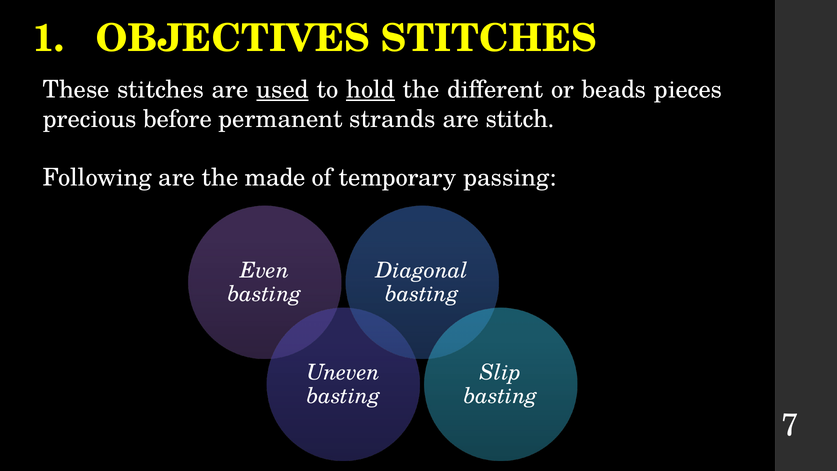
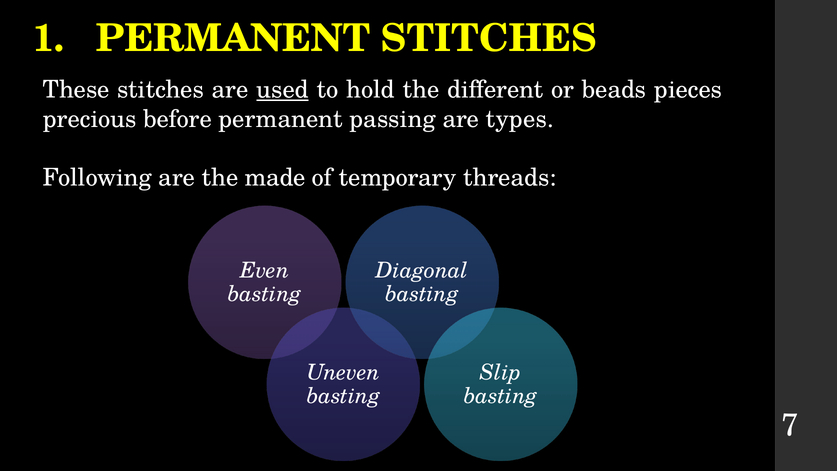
1 OBJECTIVES: OBJECTIVES -> PERMANENT
hold underline: present -> none
strands: strands -> passing
stitch: stitch -> types
passing: passing -> threads
